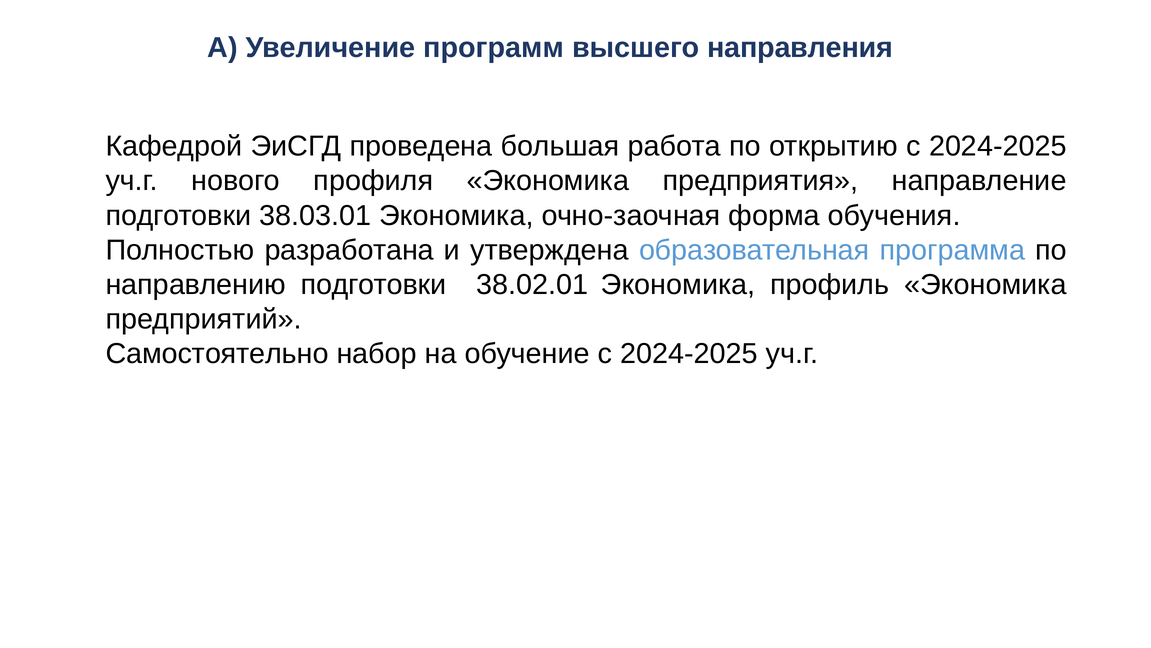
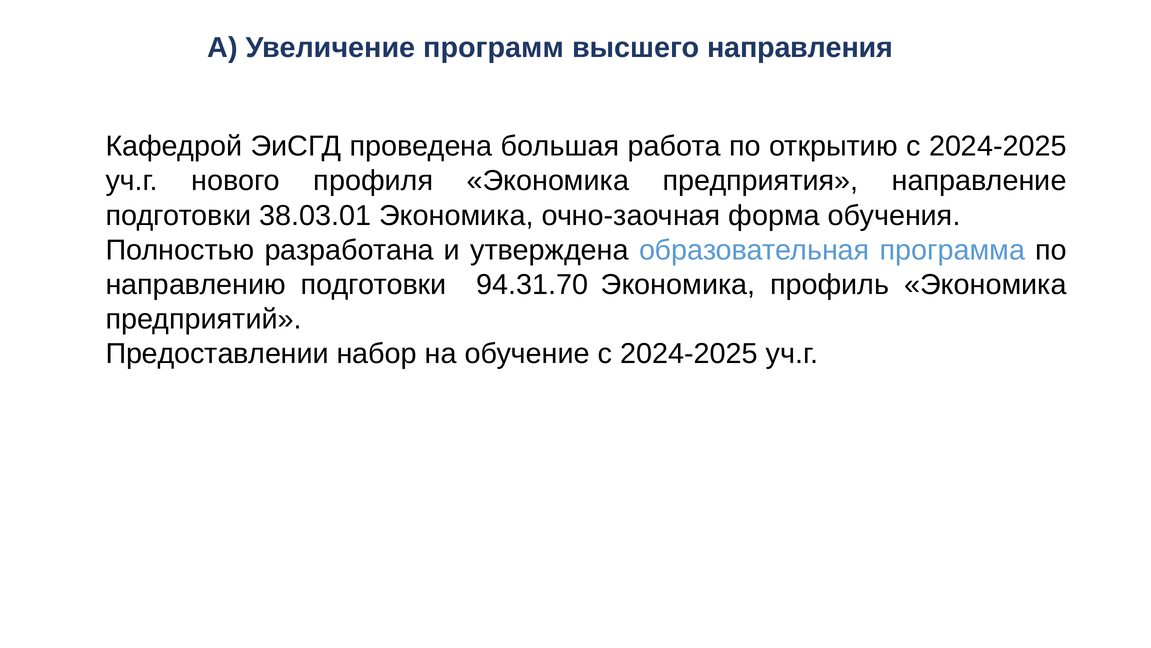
38.02.01: 38.02.01 -> 94.31.70
Самостоятельно: Самостоятельно -> Предоставлении
